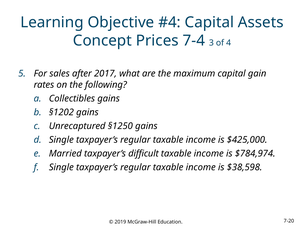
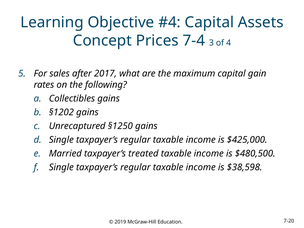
difficult: difficult -> treated
$784,974: $784,974 -> $480,500
